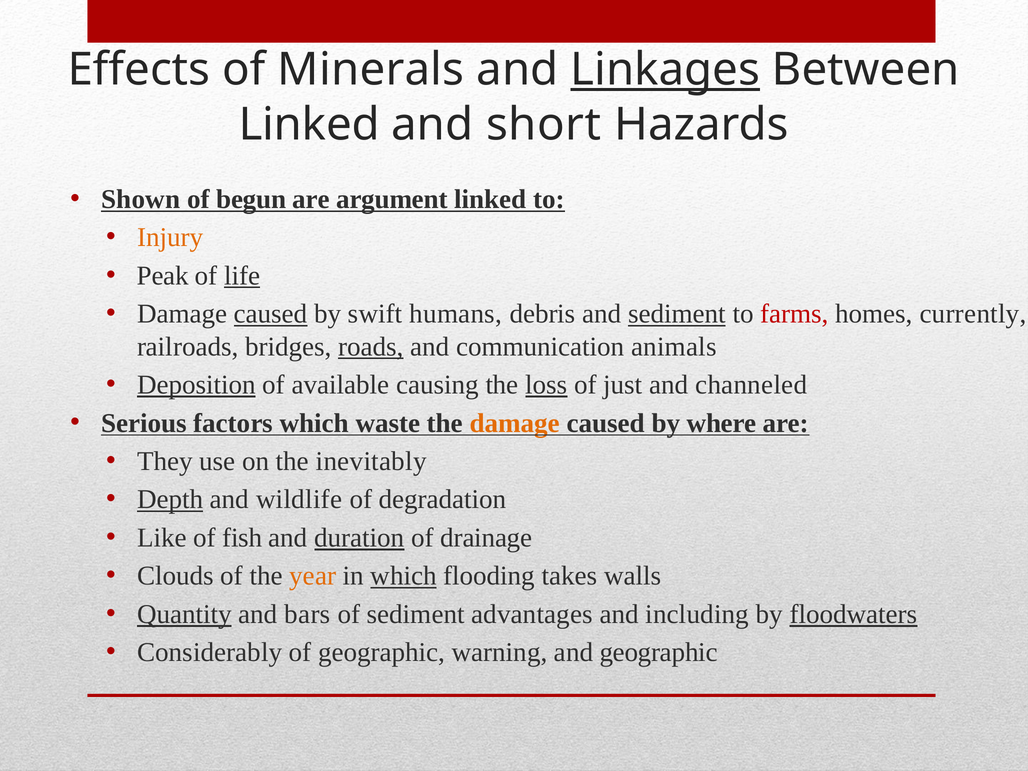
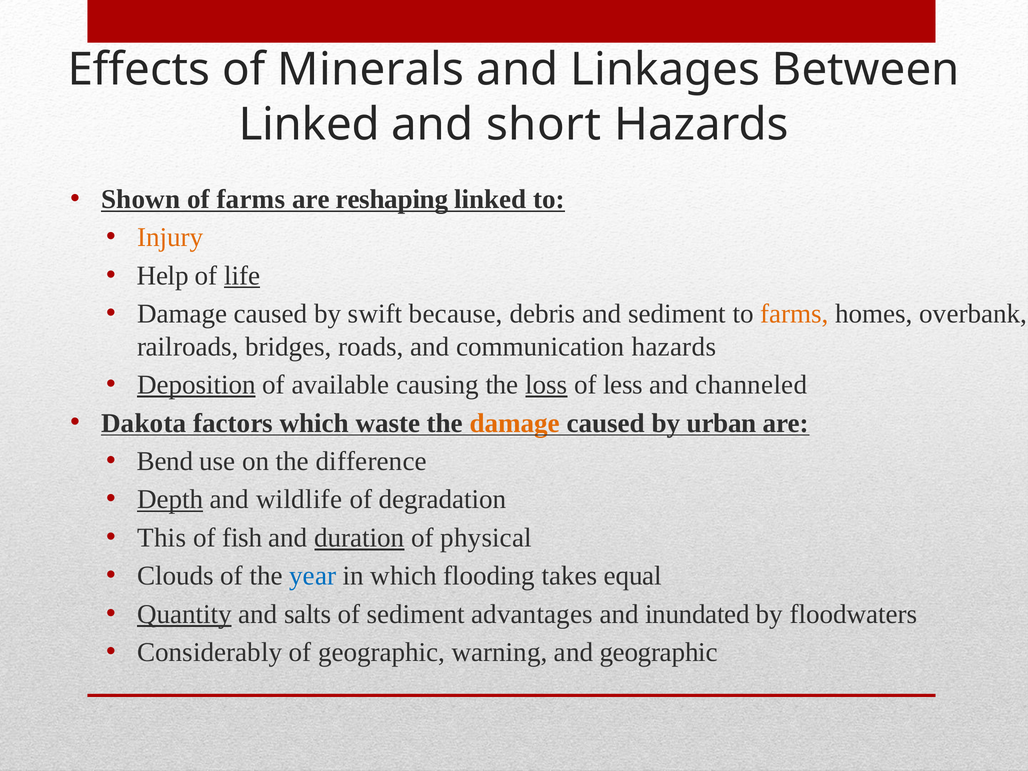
Linkages underline: present -> none
of begun: begun -> farms
argument: argument -> reshaping
Peak: Peak -> Help
caused at (271, 314) underline: present -> none
humans: humans -> because
sediment at (677, 314) underline: present -> none
farms at (794, 314) colour: red -> orange
currently: currently -> overbank
roads underline: present -> none
communication animals: animals -> hazards
just: just -> less
Serious: Serious -> Dakota
where: where -> urban
They: They -> Bend
inevitably: inevitably -> difference
Like: Like -> This
drainage: drainage -> physical
year colour: orange -> blue
which at (404, 576) underline: present -> none
walls: walls -> equal
bars: bars -> salts
including: including -> inundated
floodwaters underline: present -> none
